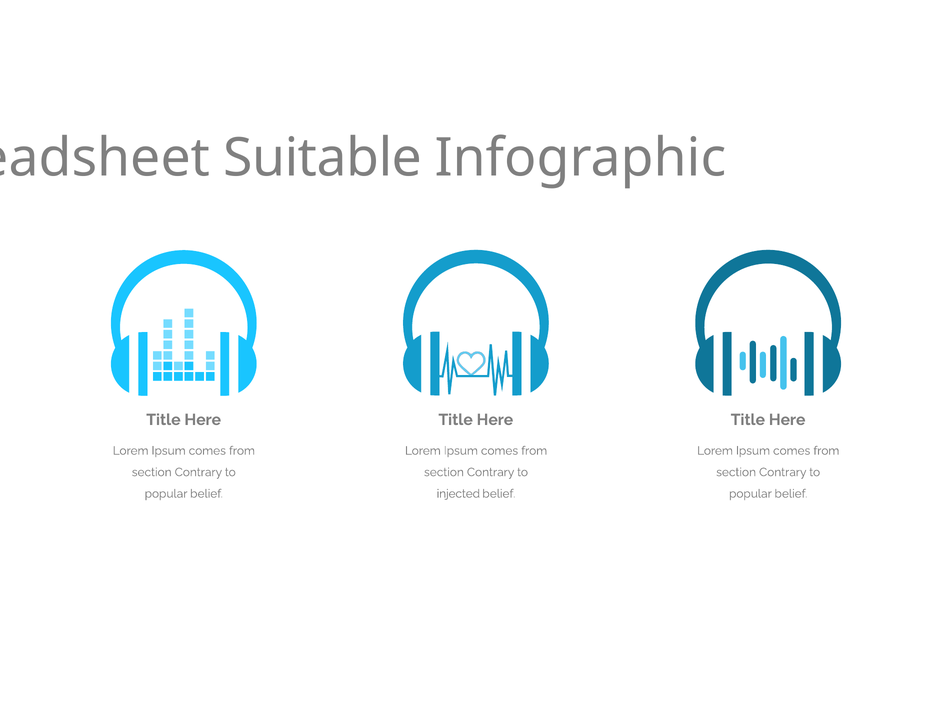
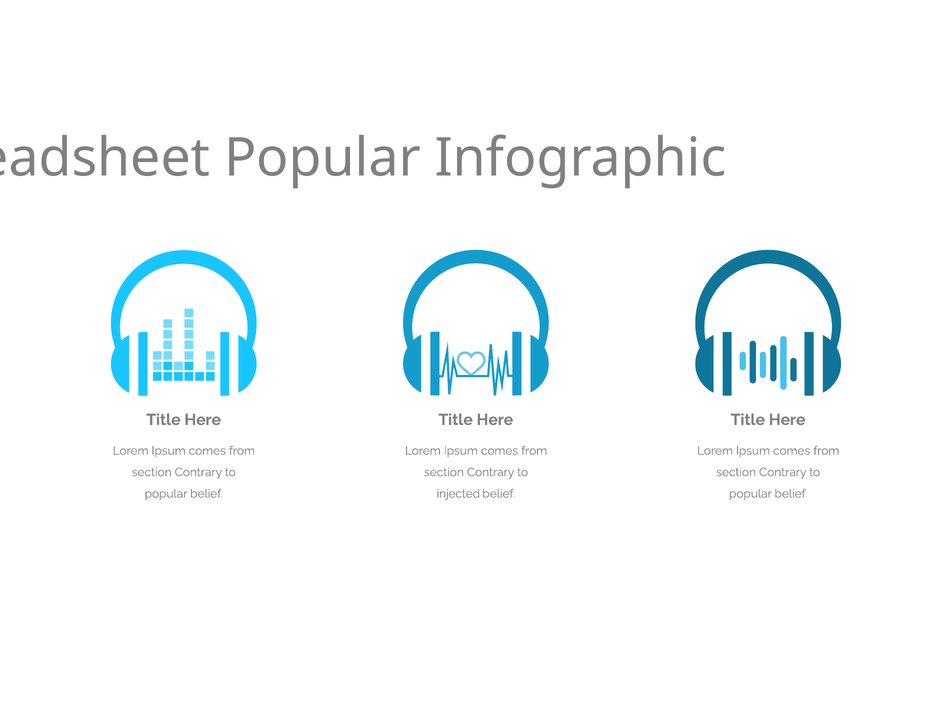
Suitable at (323, 158): Suitable -> Popular
